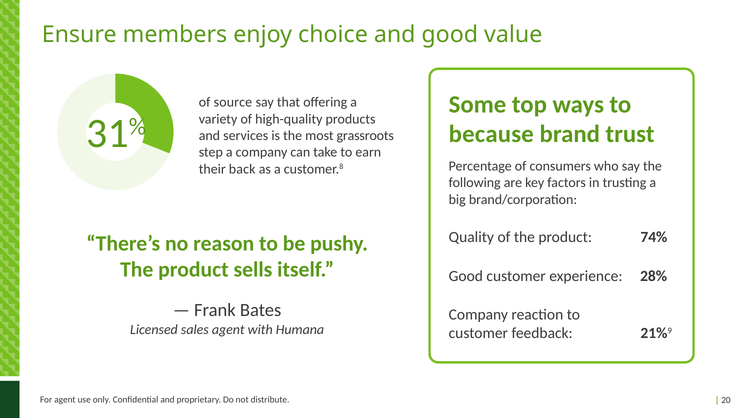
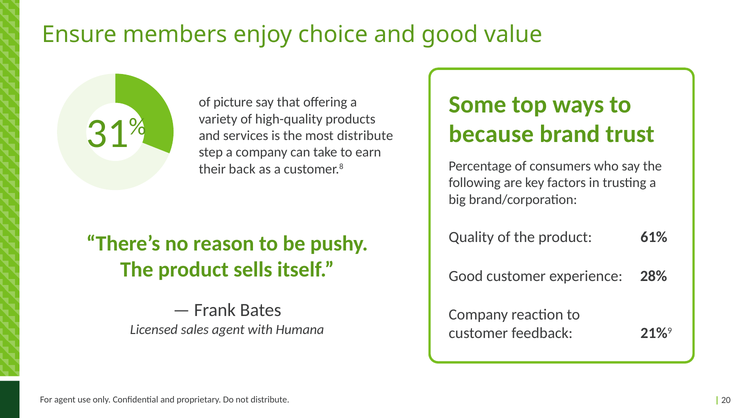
source: source -> picture
most grassroots: grassroots -> distribute
74%: 74% -> 61%
